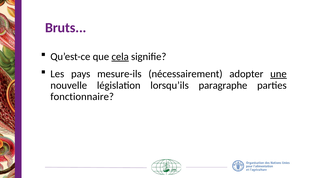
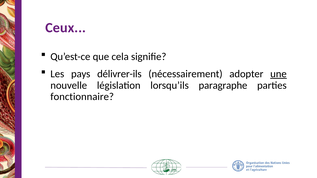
Bruts: Bruts -> Ceux
cela underline: present -> none
mesure-ils: mesure-ils -> délivrer-ils
